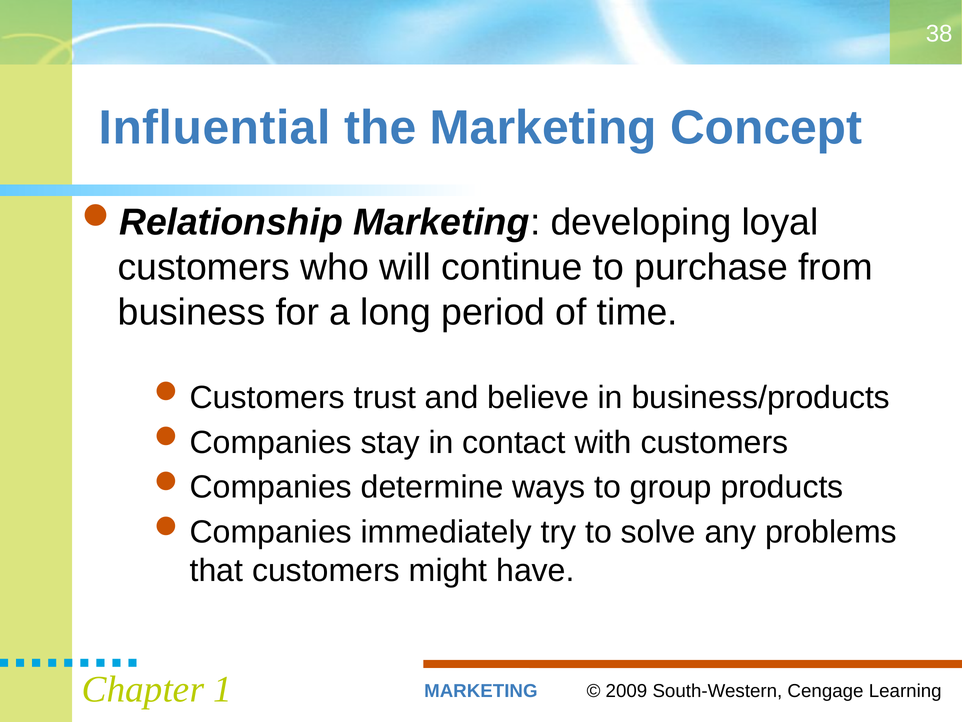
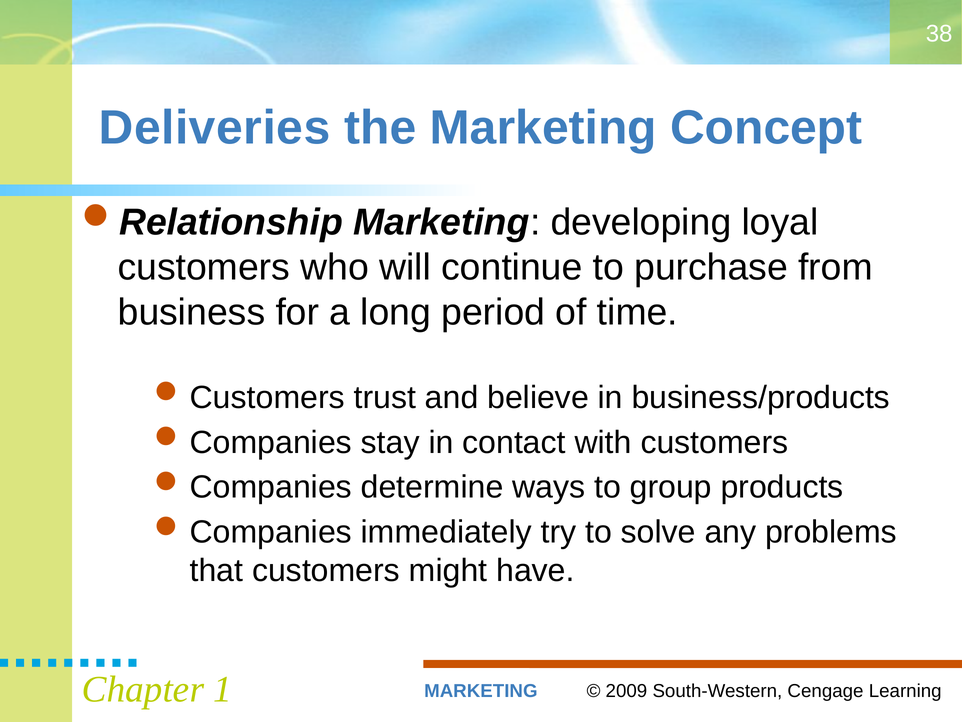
Influential: Influential -> Deliveries
